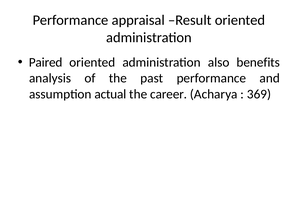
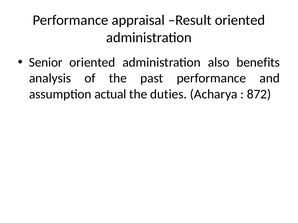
Paired: Paired -> Senior
career: career -> duties
369: 369 -> 872
